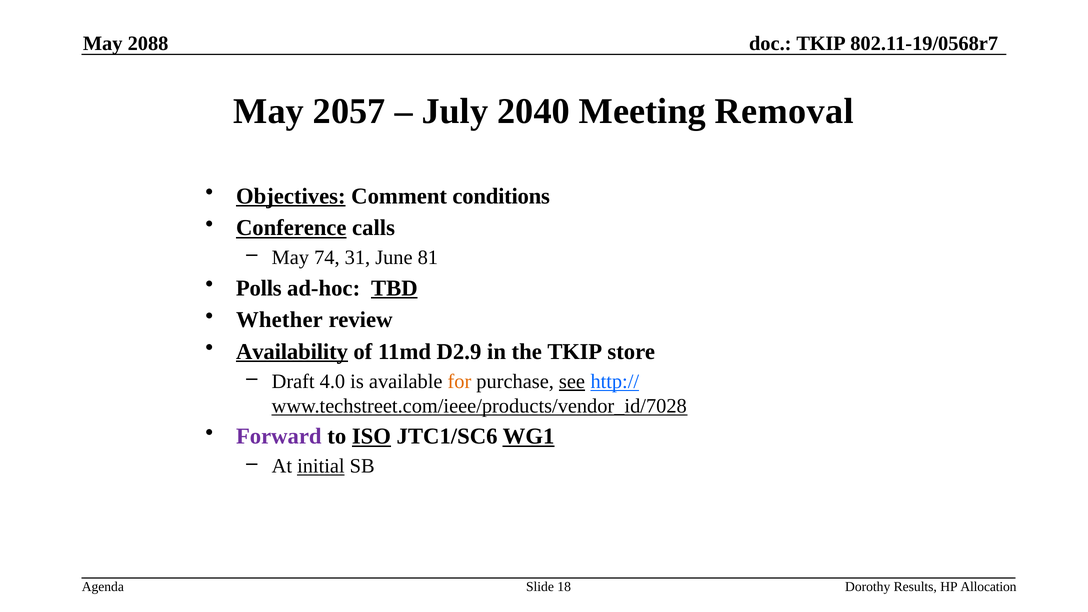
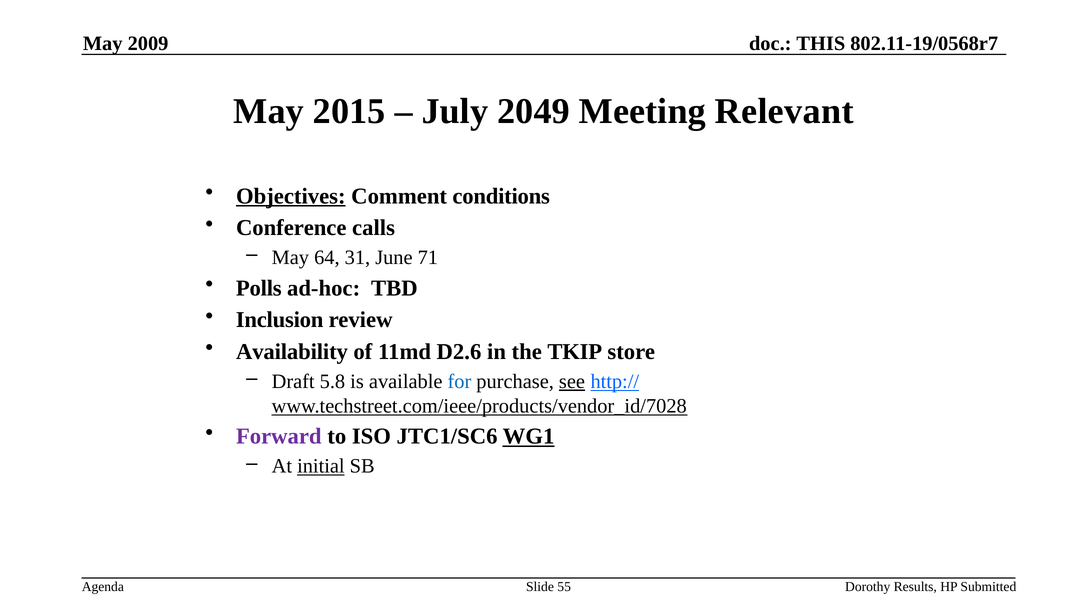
2088: 2088 -> 2009
TKIP at (821, 44): TKIP -> THIS
2057: 2057 -> 2015
2040: 2040 -> 2049
Removal: Removal -> Relevant
Conference underline: present -> none
74: 74 -> 64
81: 81 -> 71
TBD underline: present -> none
Whether: Whether -> Inclusion
Availability underline: present -> none
D2.9: D2.9 -> D2.6
4.0: 4.0 -> 5.8
for colour: orange -> blue
ISO underline: present -> none
18: 18 -> 55
Allocation: Allocation -> Submitted
